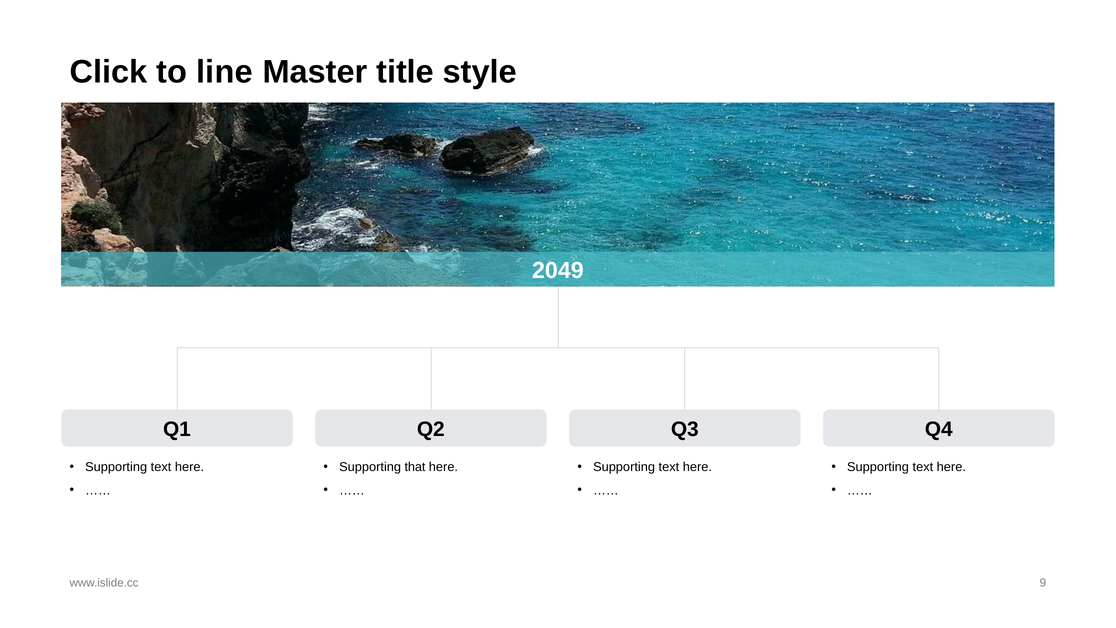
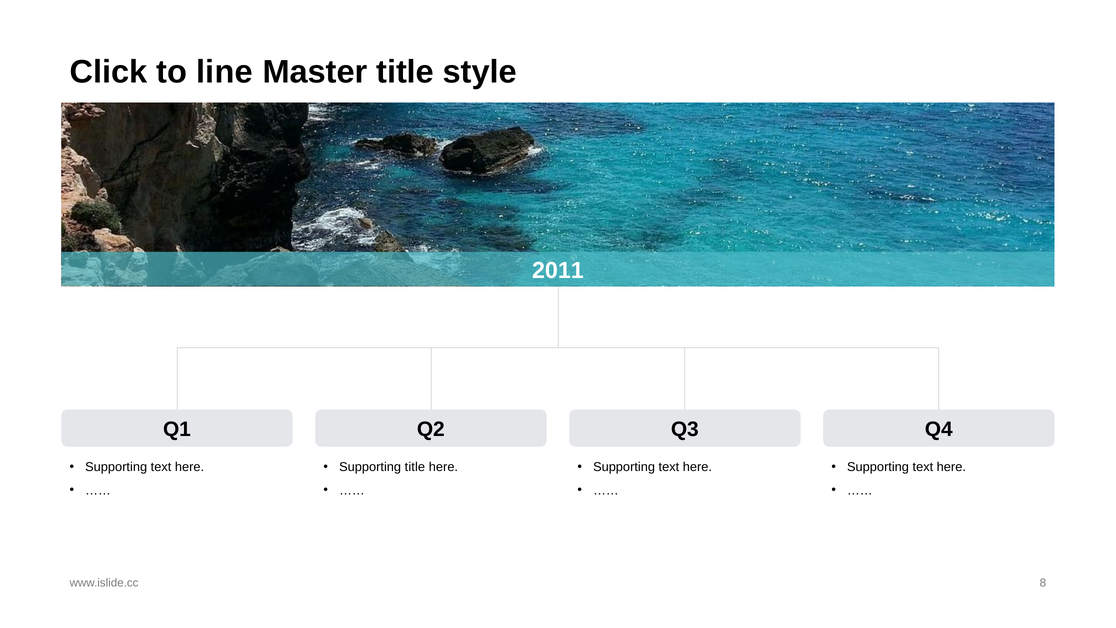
2049: 2049 -> 2011
Supporting that: that -> title
9: 9 -> 8
